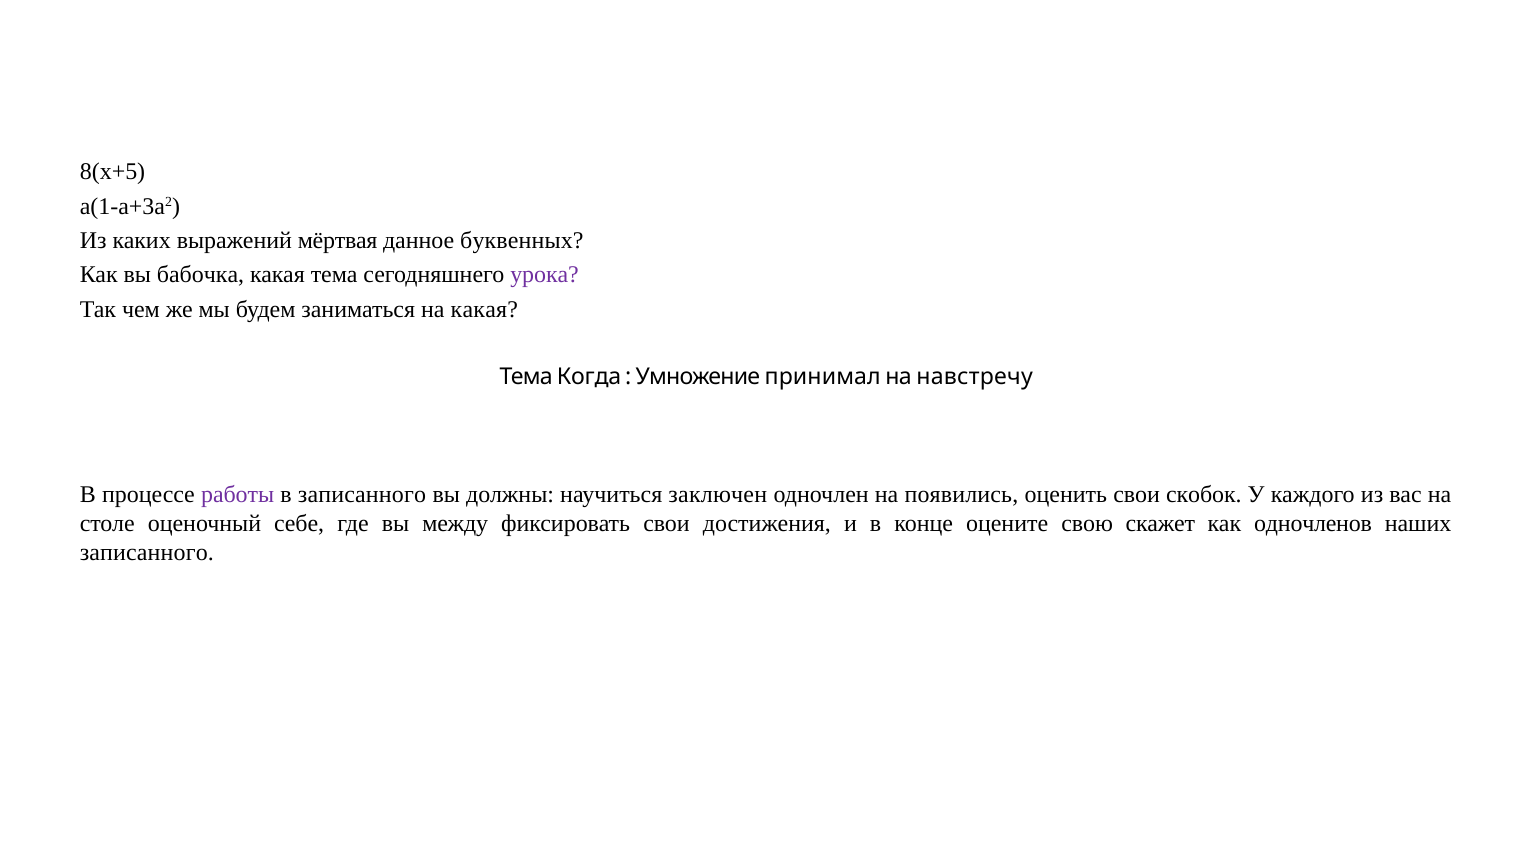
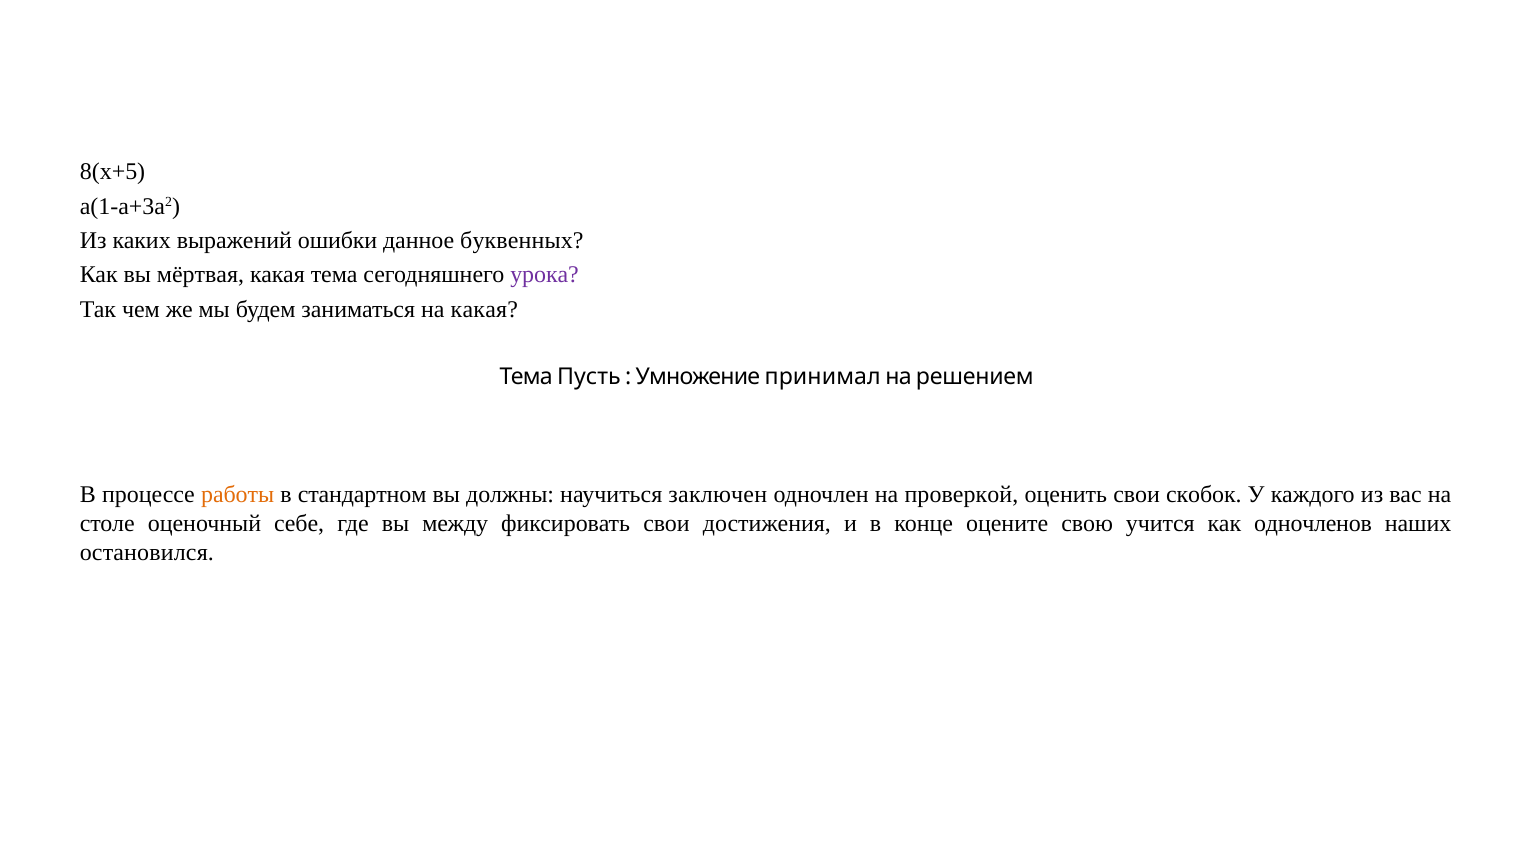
мёртвая: мёртвая -> ошибки
бабочка: бабочка -> мёртвая
Когда: Когда -> Пусть
навстречу: навстречу -> решением
работы colour: purple -> orange
в записанного: записанного -> стандартном
появились: появились -> проверкой
скажет: скажет -> учится
записанного at (147, 552): записанного -> остановился
